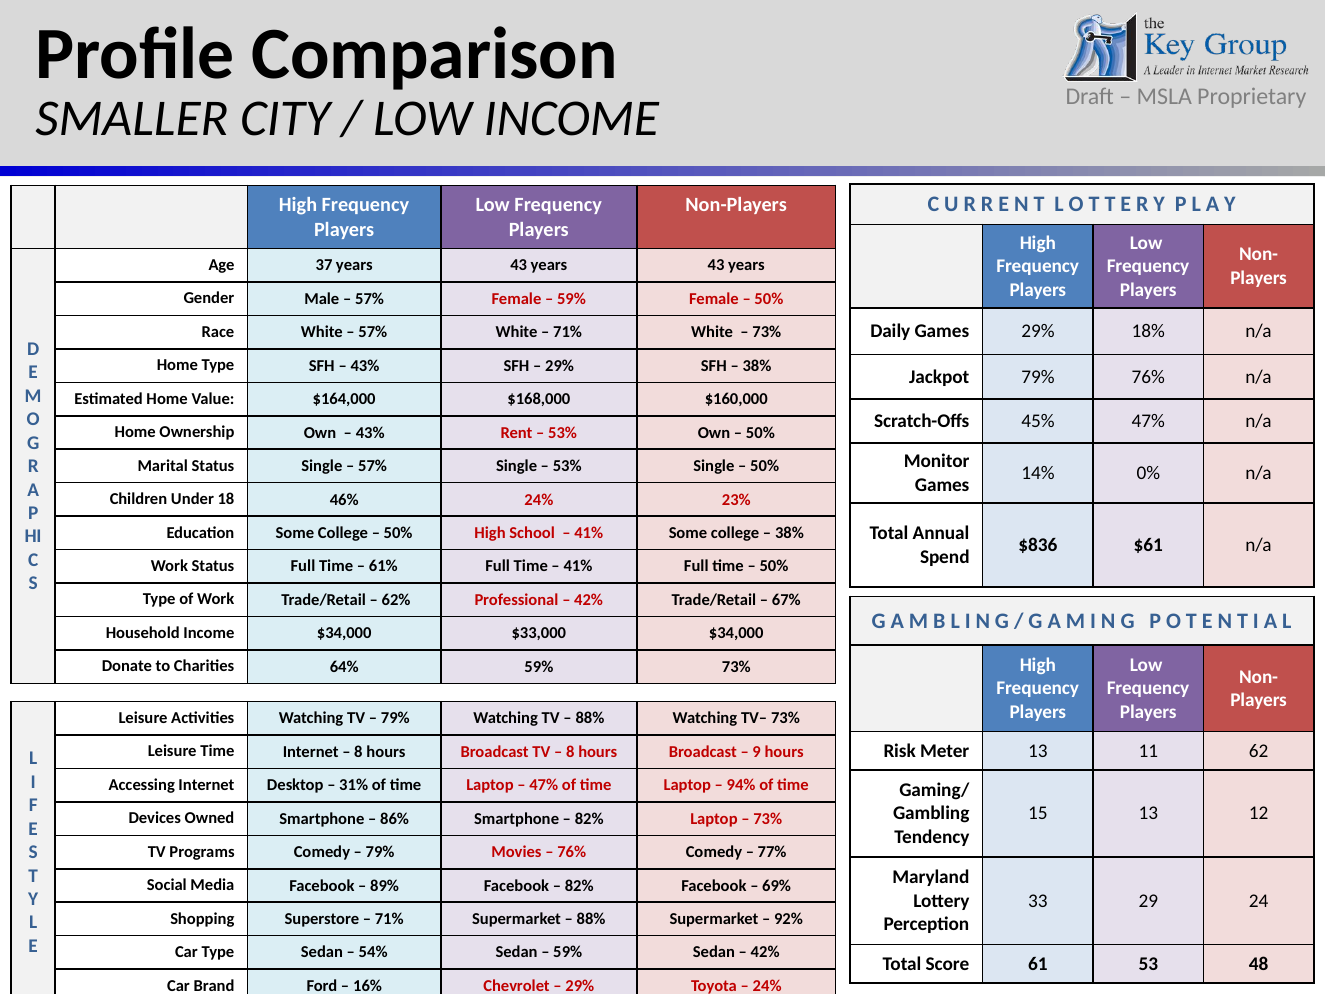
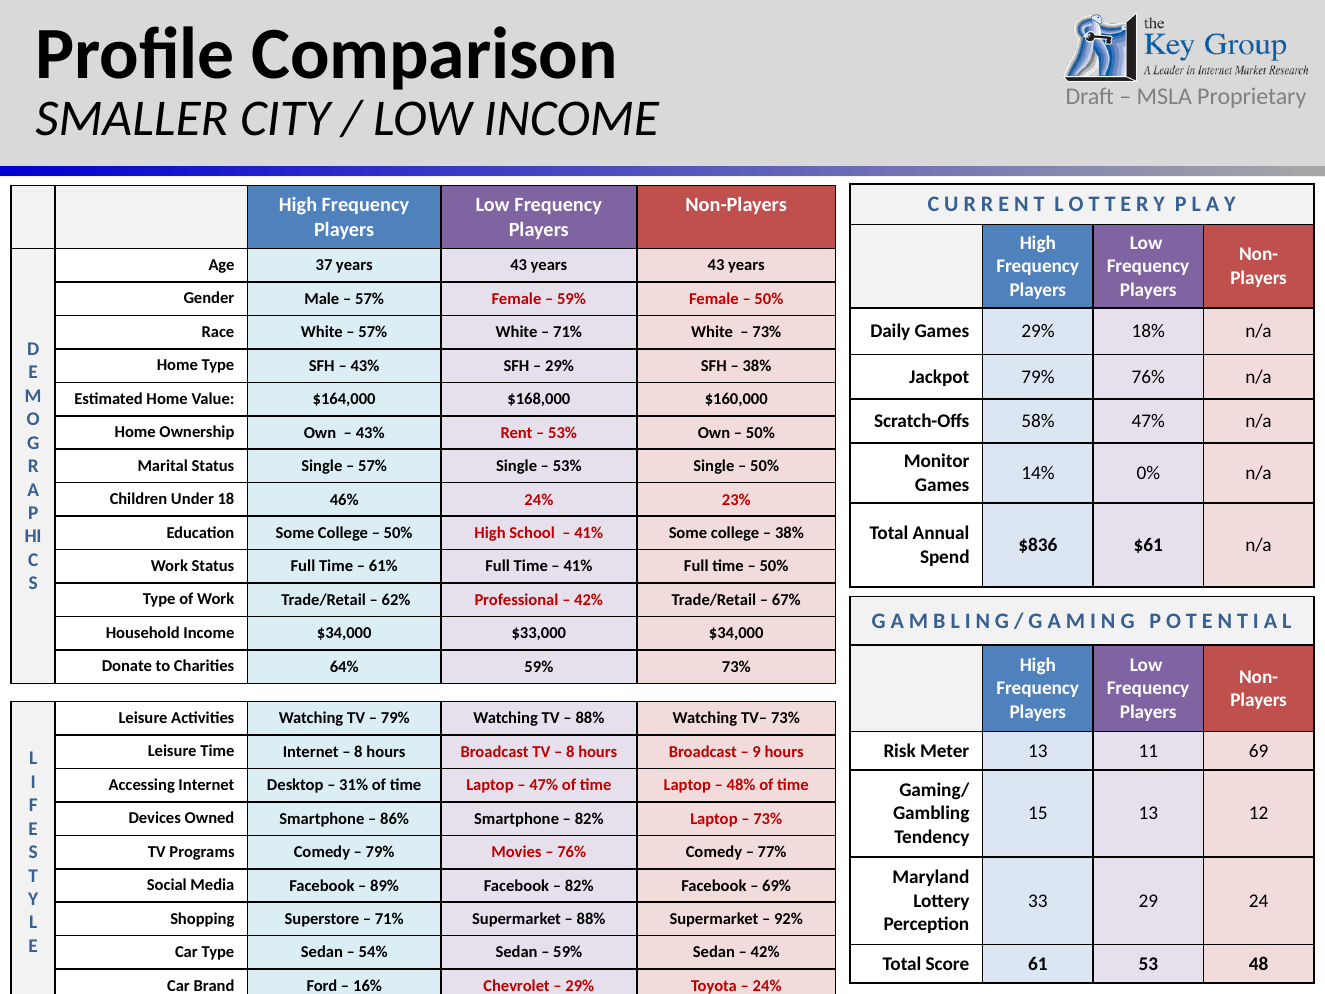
45%: 45% -> 58%
62: 62 -> 69
94%: 94% -> 48%
